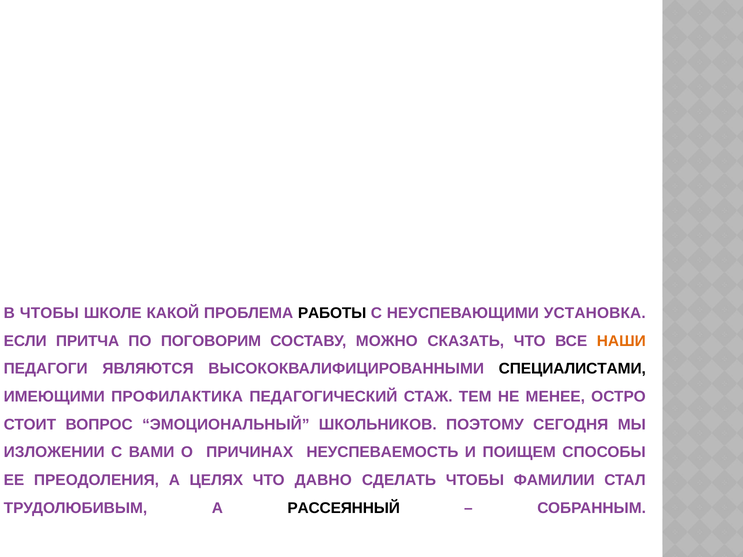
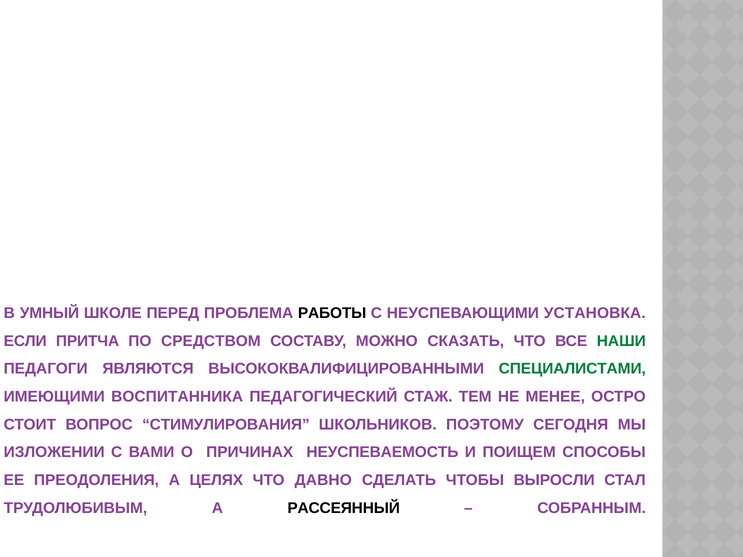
В ЧТОБЫ: ЧТОБЫ -> УМНЫЙ
КАКОЙ: КАКОЙ -> ПЕРЕД
ПОГОВОРИМ: ПОГОВОРИМ -> СРЕДСТВОМ
НАШИ colour: orange -> green
СПЕЦИАЛИСТАМИ colour: black -> green
ПРОФИЛАКТИКА: ПРОФИЛАКТИКА -> ВОСПИТАННИКА
ЭМОЦИОНАЛЬНЫЙ: ЭМОЦИОНАЛЬНЫЙ -> СТИМУЛИРОВАНИЯ
ФАМИЛИИ: ФАМИЛИИ -> ВЫРОСЛИ
